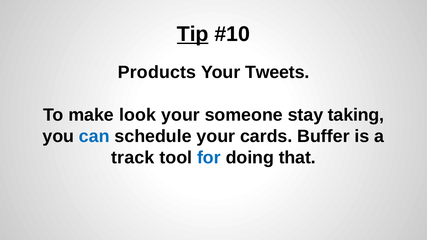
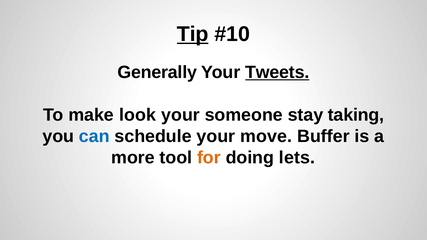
Products: Products -> Generally
Tweets underline: none -> present
cards: cards -> move
track: track -> more
for colour: blue -> orange
that: that -> lets
